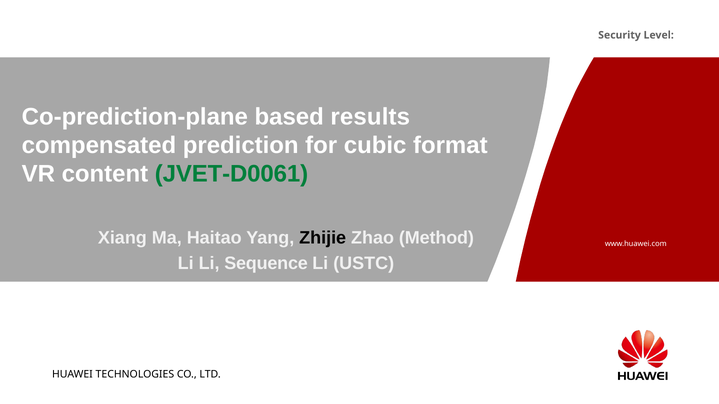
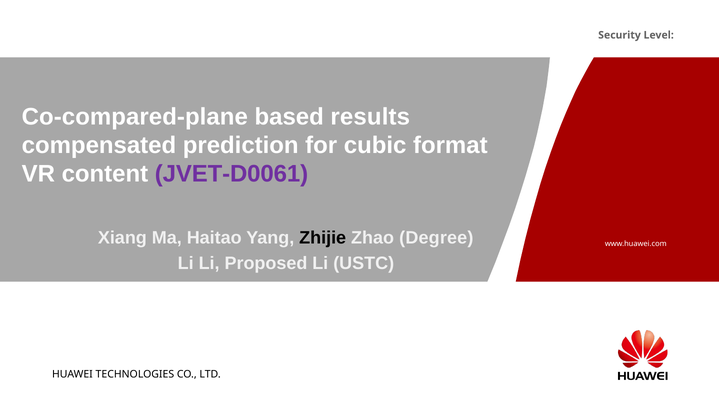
Co-prediction-plane: Co-prediction-plane -> Co-compared-plane
JVET-D0061 colour: green -> purple
Method: Method -> Degree
Sequence: Sequence -> Proposed
